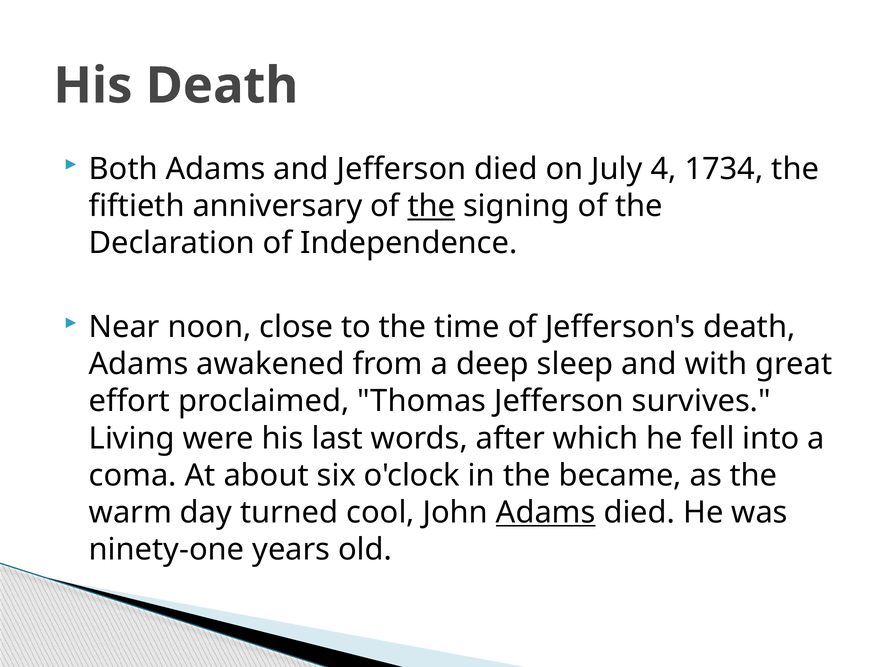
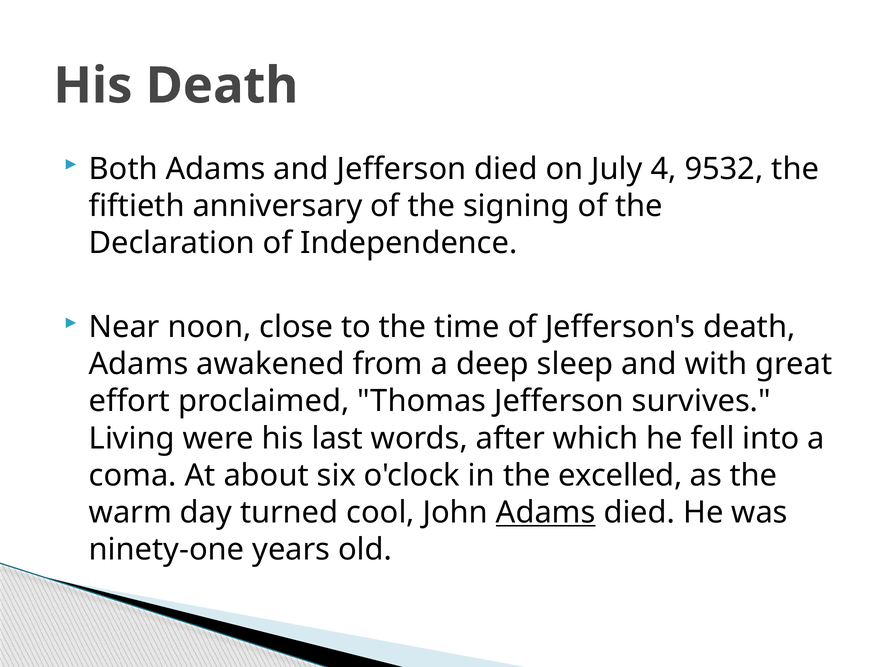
1734: 1734 -> 9532
the at (431, 206) underline: present -> none
became: became -> excelled
